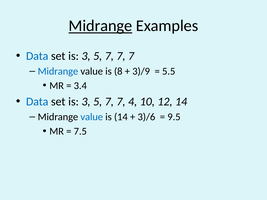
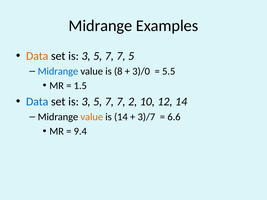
Midrange at (100, 26) underline: present -> none
Data at (37, 56) colour: blue -> orange
7 7 7: 7 -> 5
3)/9: 3)/9 -> 3)/0
3.4: 3.4 -> 1.5
4: 4 -> 2
value at (92, 117) colour: blue -> orange
3)/6: 3)/6 -> 3)/7
9.5: 9.5 -> 6.6
7.5: 7.5 -> 9.4
